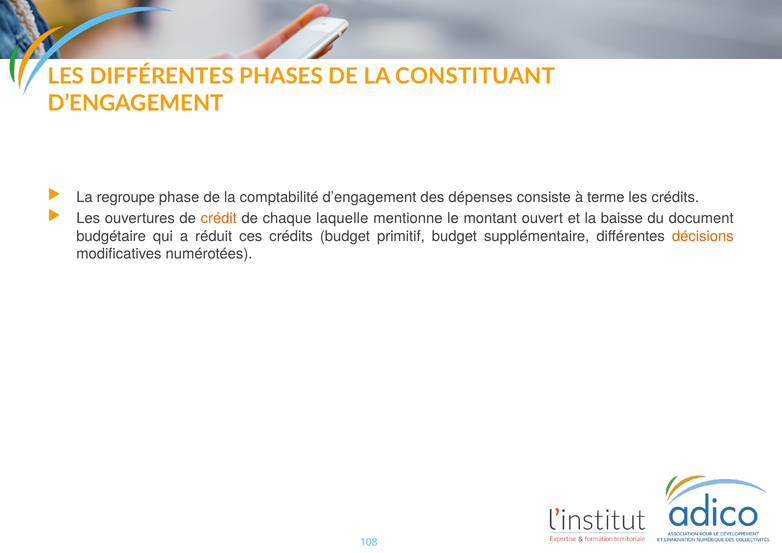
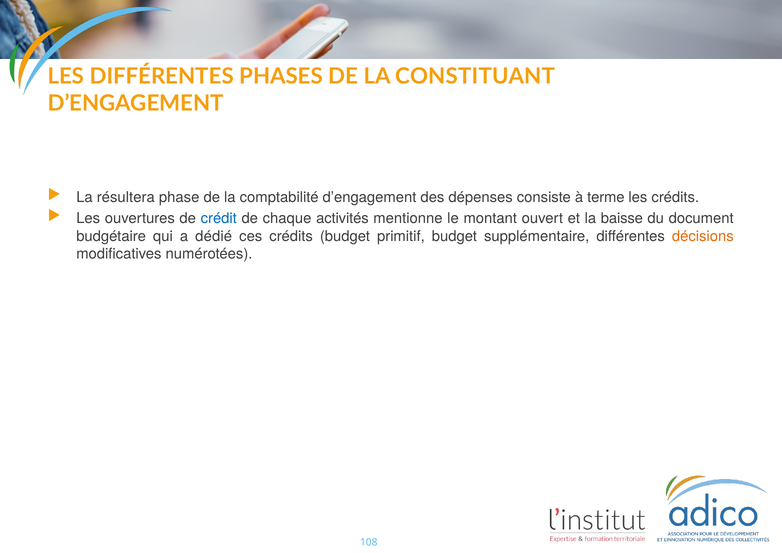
regroupe: regroupe -> résultera
crédit colour: orange -> blue
laquelle: laquelle -> activités
réduit: réduit -> dédié
